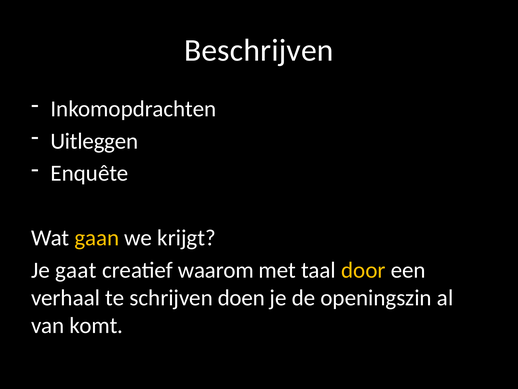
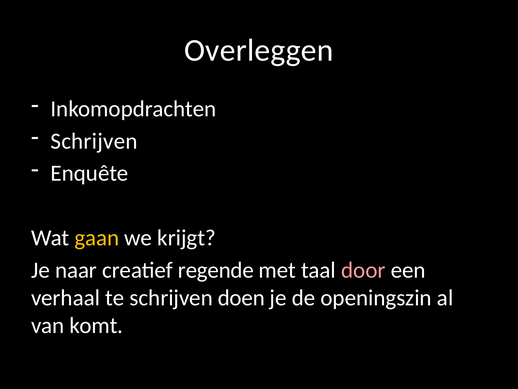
Beschrijven: Beschrijven -> Overleggen
Uitleggen at (94, 141): Uitleggen -> Schrijven
gaat: gaat -> naar
waarom: waarom -> regende
door colour: yellow -> pink
